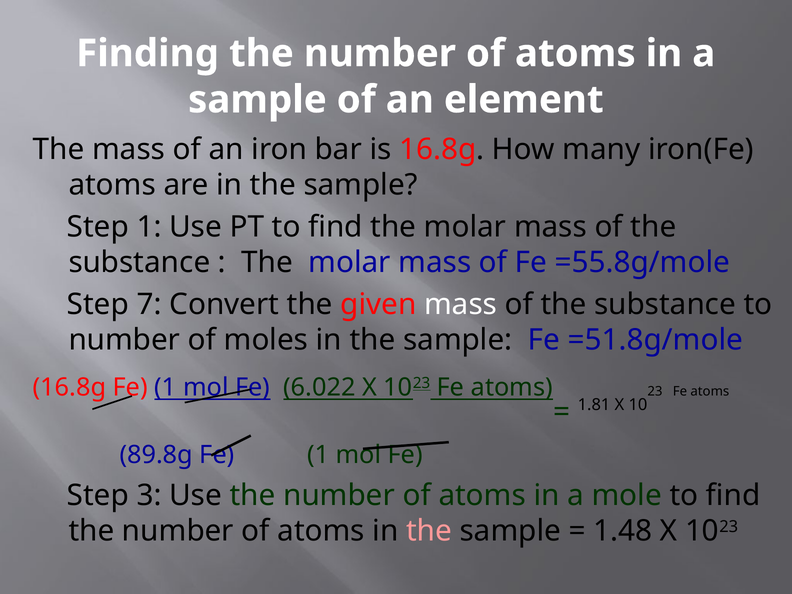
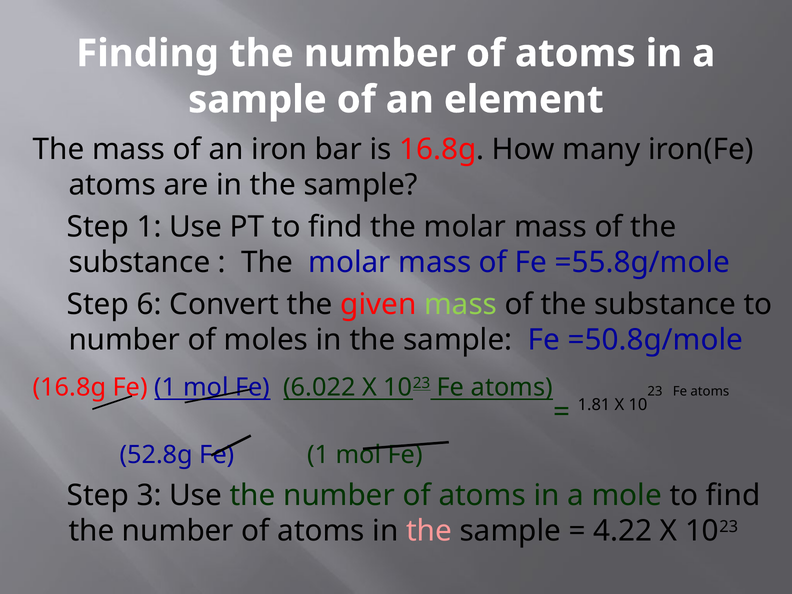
7: 7 -> 6
mass at (461, 304) colour: white -> light green
=51.8g/mole: =51.8g/mole -> =50.8g/mole
89.8g: 89.8g -> 52.8g
1.48: 1.48 -> 4.22
